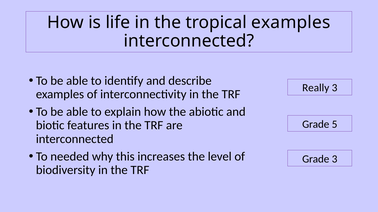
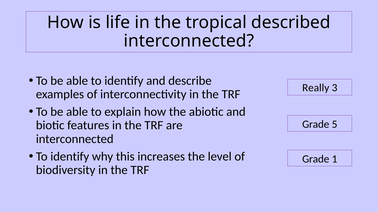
tropical examples: examples -> described
needed at (70, 157): needed -> identify
Grade 3: 3 -> 1
